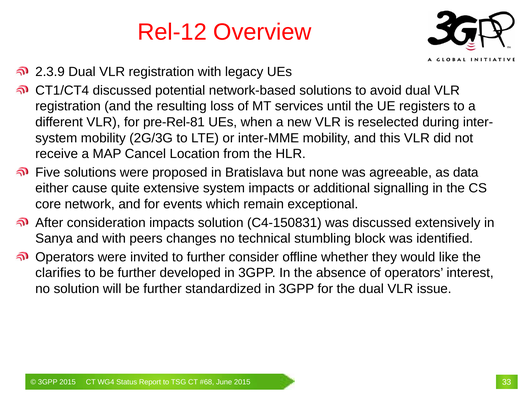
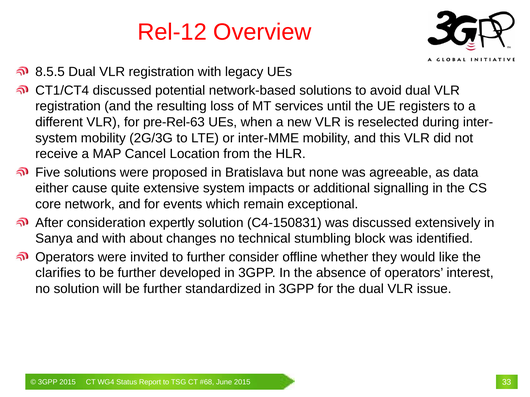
2.3.9: 2.3.9 -> 8.5.5
pre-Rel-81: pre-Rel-81 -> pre-Rel-63
consideration impacts: impacts -> expertly
peers: peers -> about
